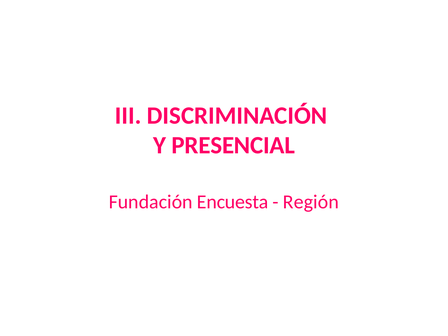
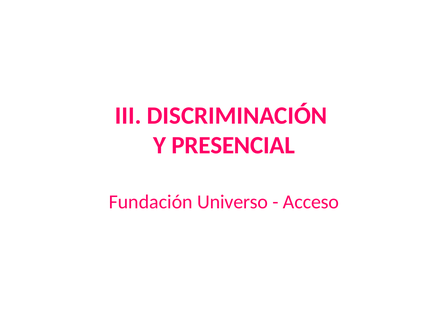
Encuesta: Encuesta -> Universo
Región: Región -> Acceso
